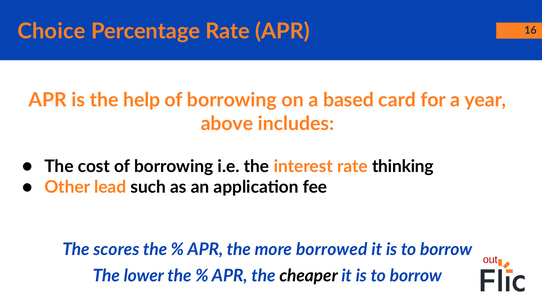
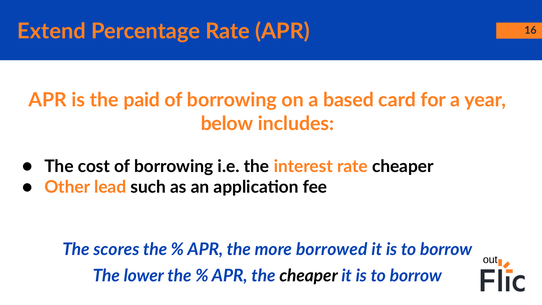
Choice: Choice -> Extend
help: help -> paid
above: above -> below
rate thinking: thinking -> cheaper
out colour: red -> black
